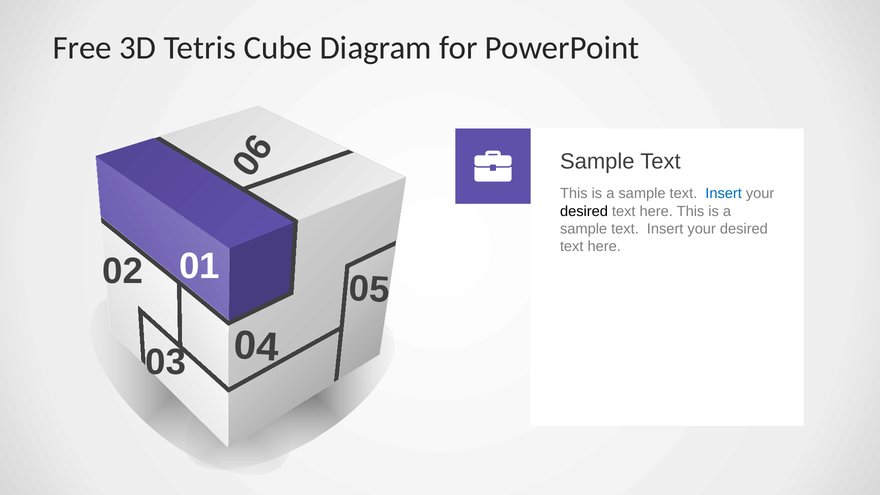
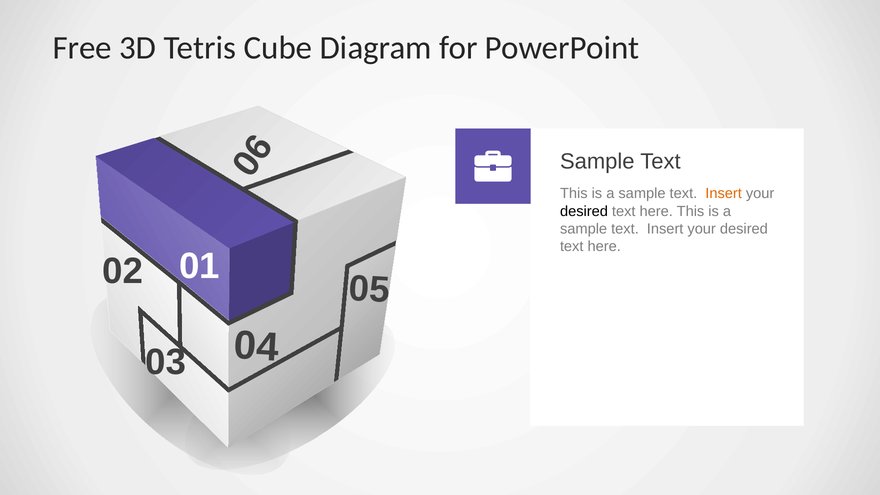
Insert at (724, 194) colour: blue -> orange
